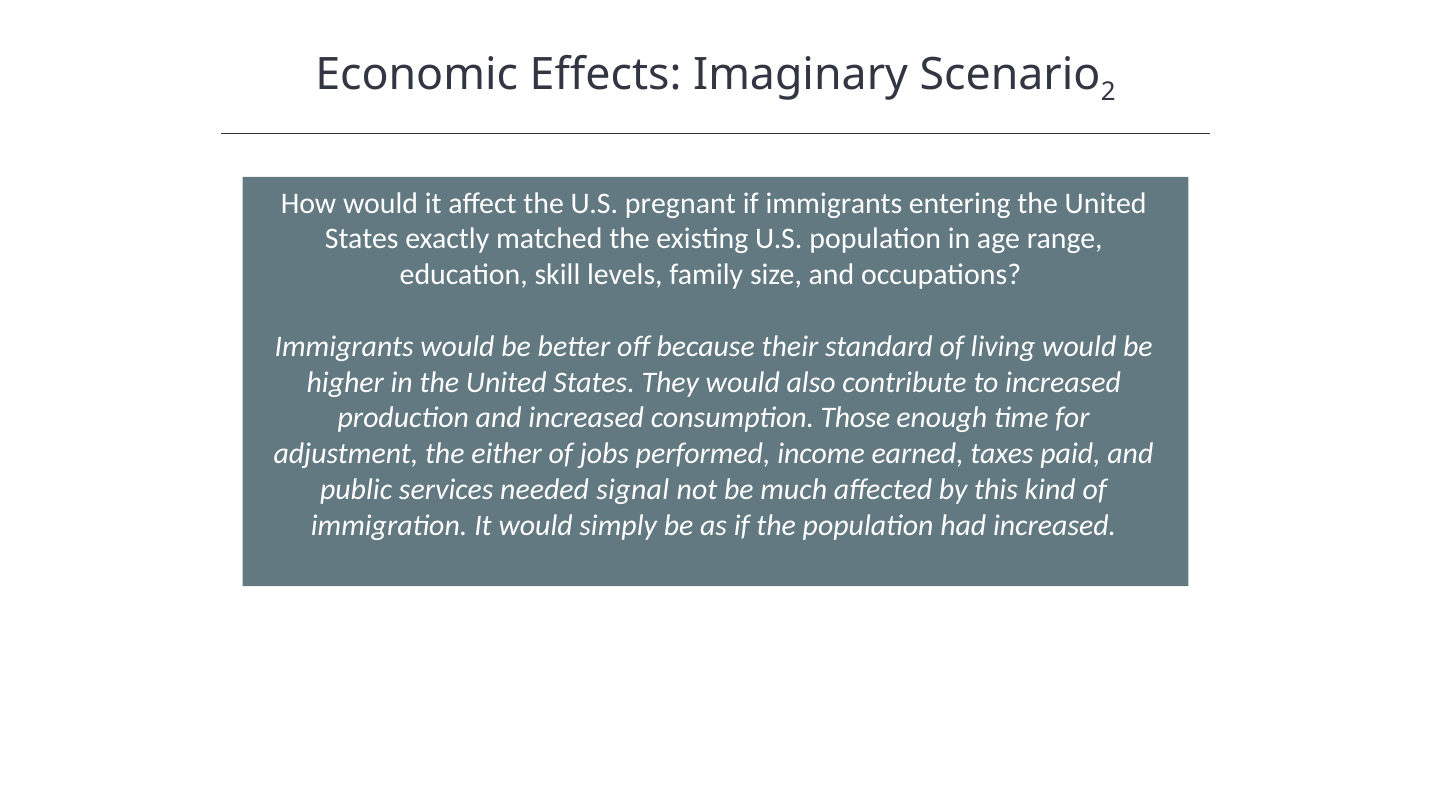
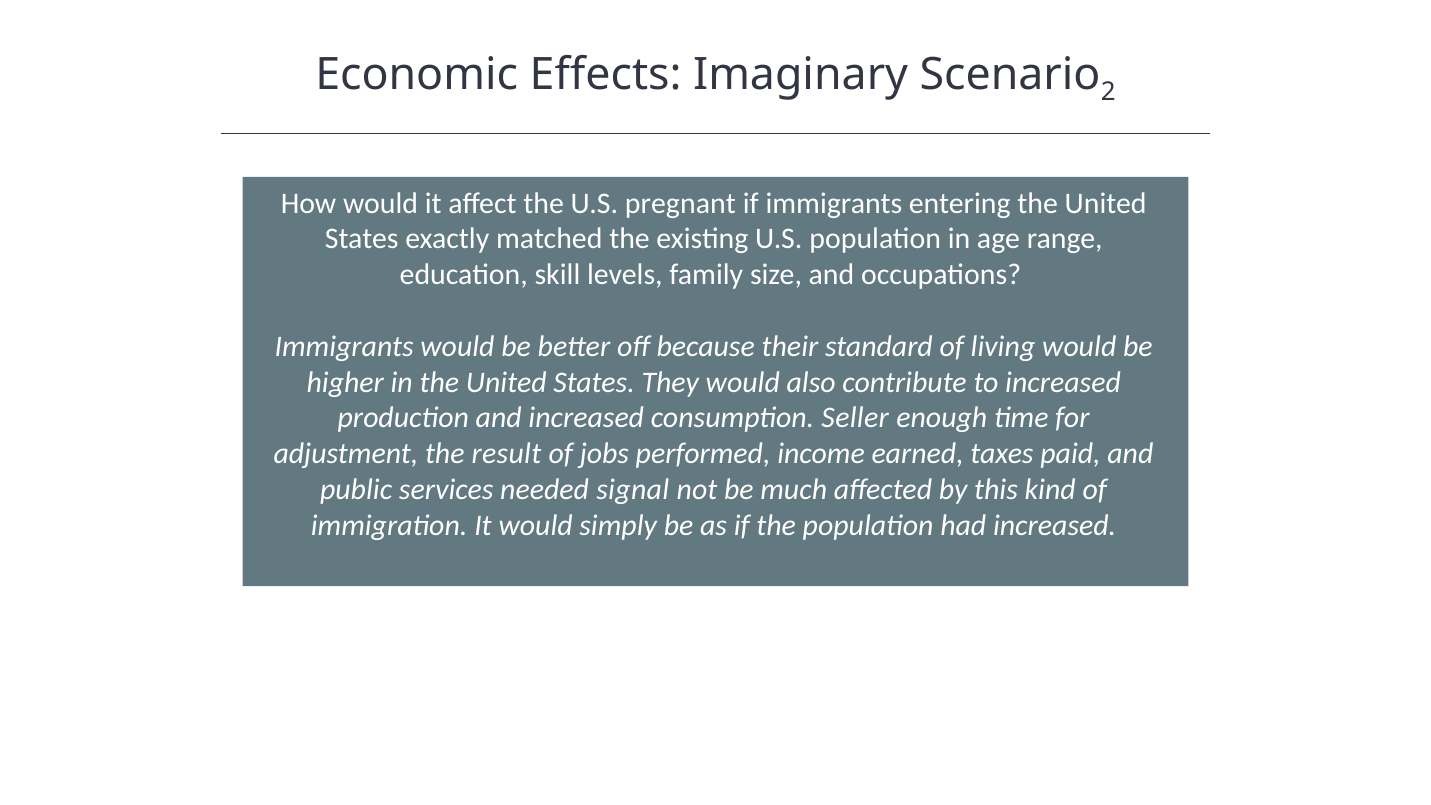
Those: Those -> Seller
either: either -> result
